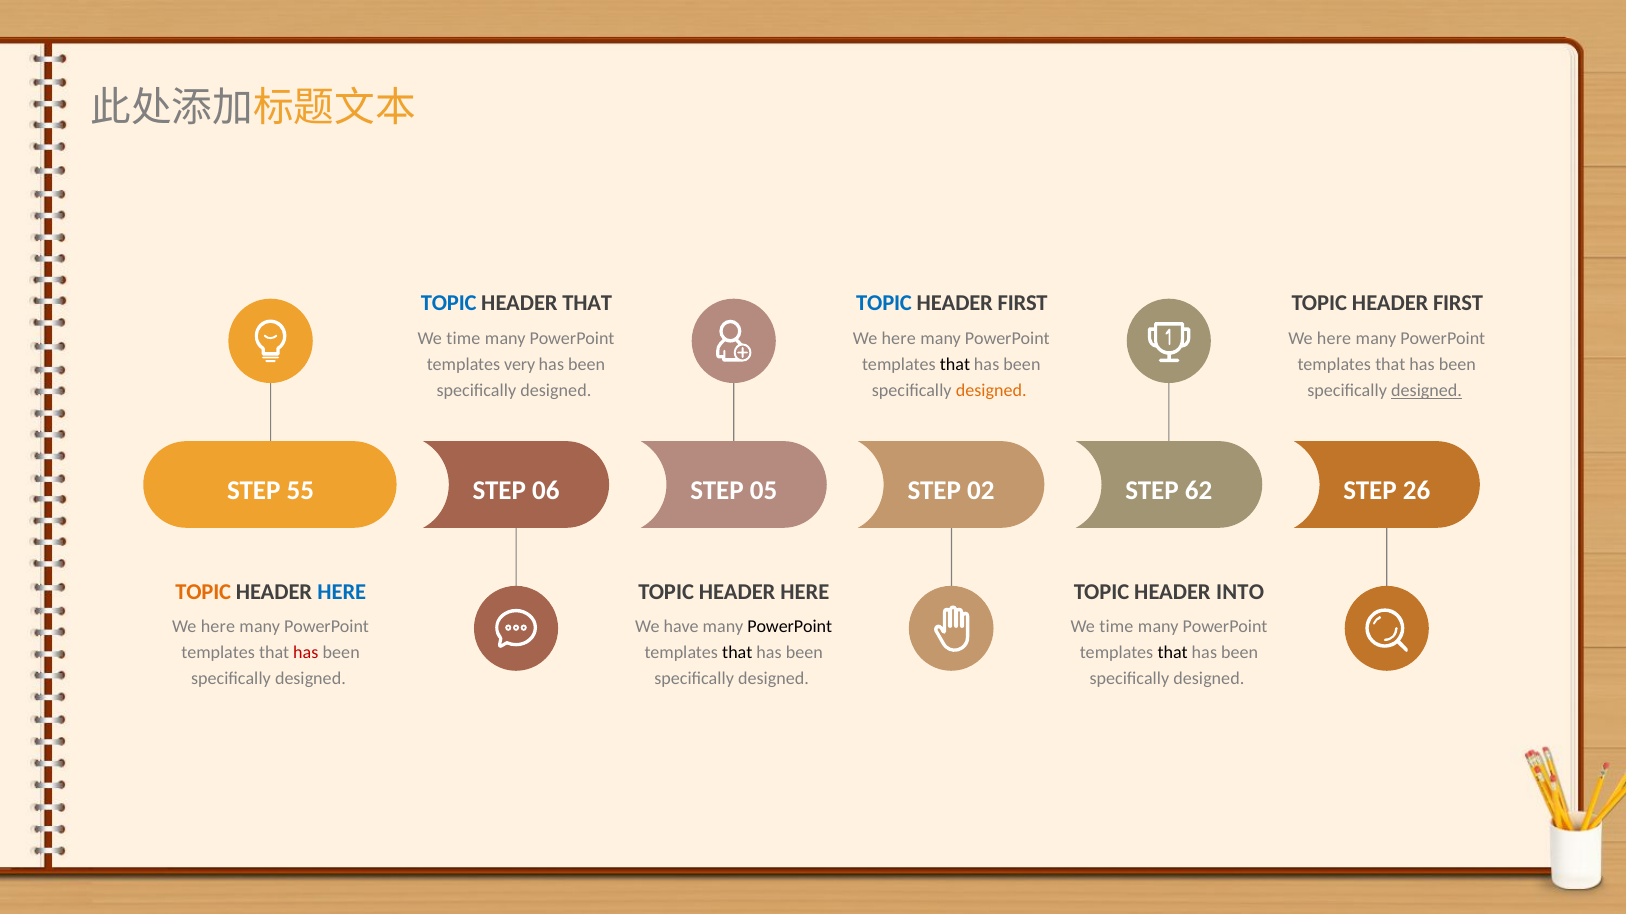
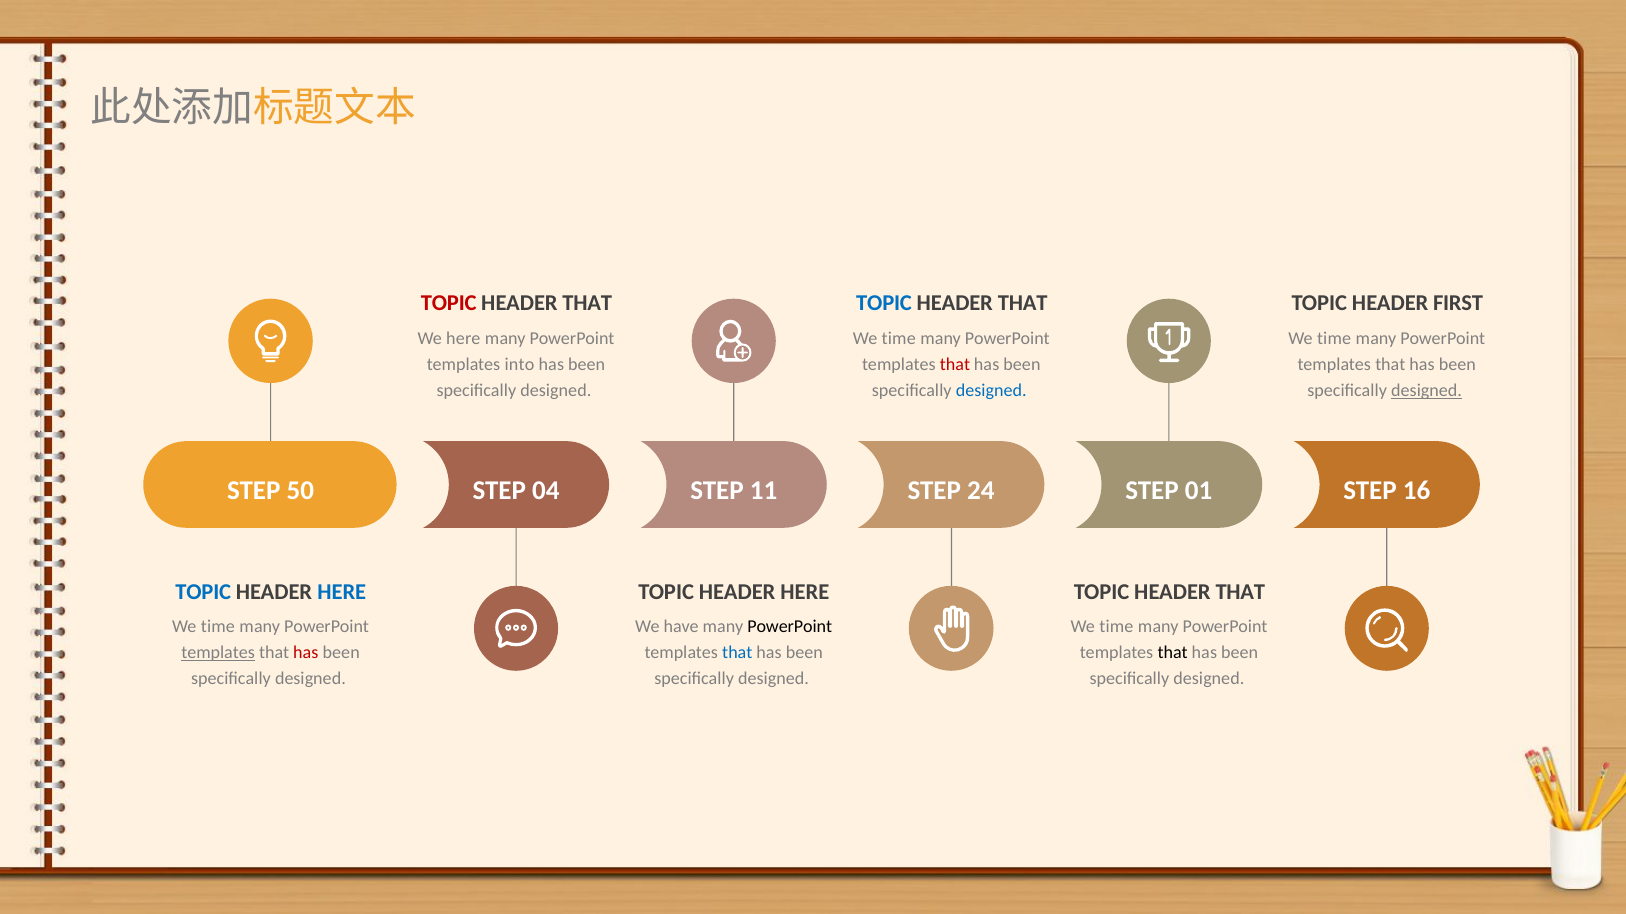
TOPIC at (449, 304) colour: blue -> red
FIRST at (1023, 304): FIRST -> THAT
time at (463, 339): time -> here
here at (899, 339): here -> time
here at (1334, 339): here -> time
very: very -> into
that at (955, 365) colour: black -> red
designed at (991, 391) colour: orange -> blue
55: 55 -> 50
06: 06 -> 04
05: 05 -> 11
02: 02 -> 24
62: 62 -> 01
26: 26 -> 16
TOPIC at (203, 592) colour: orange -> blue
INTO at (1240, 592): INTO -> THAT
here at (218, 627): here -> time
templates at (218, 653) underline: none -> present
that at (737, 653) colour: black -> blue
